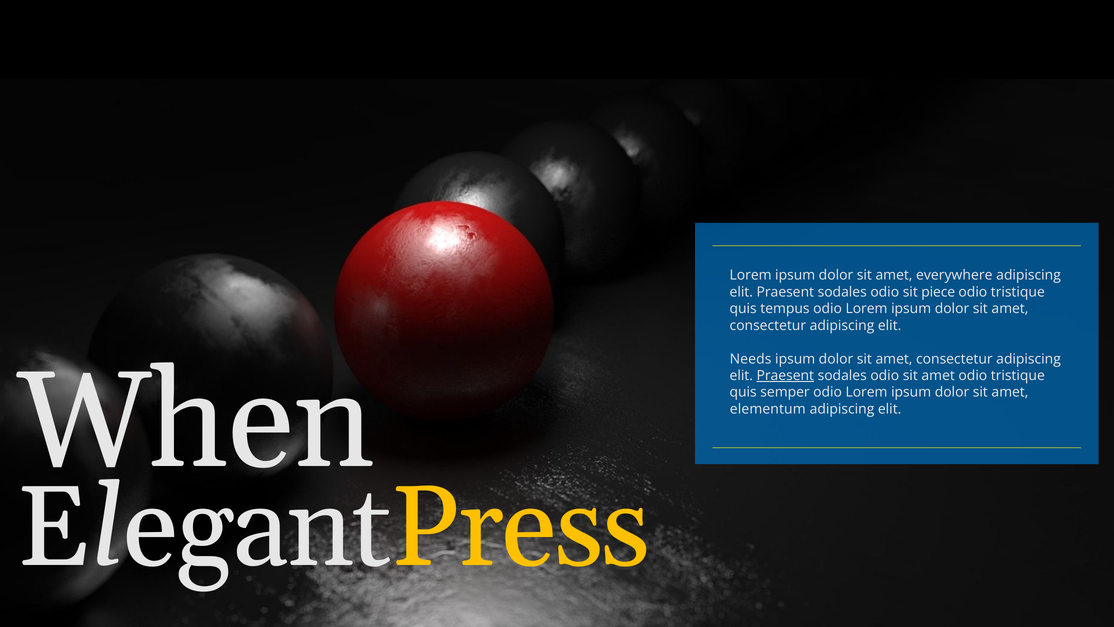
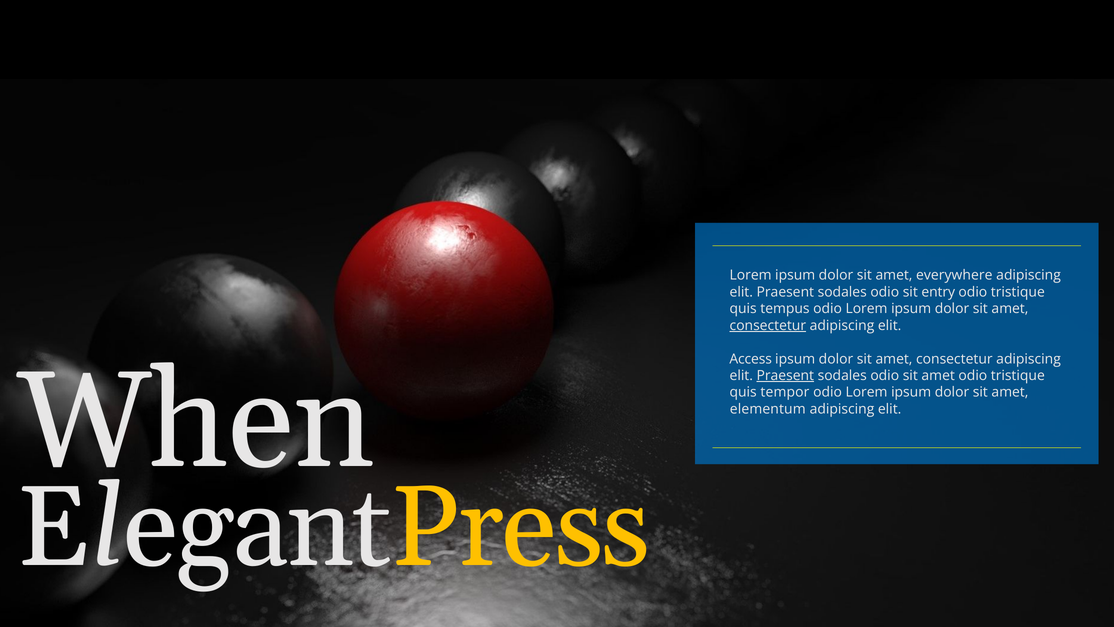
piece: piece -> entry
consectetur at (768, 325) underline: none -> present
Needs: Needs -> Access
semper: semper -> tempor
